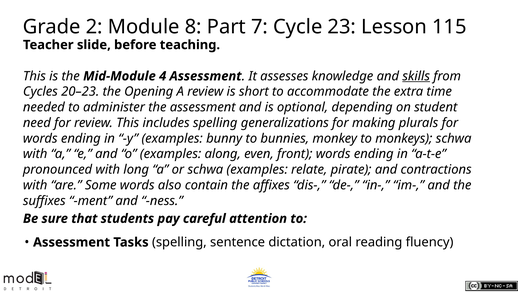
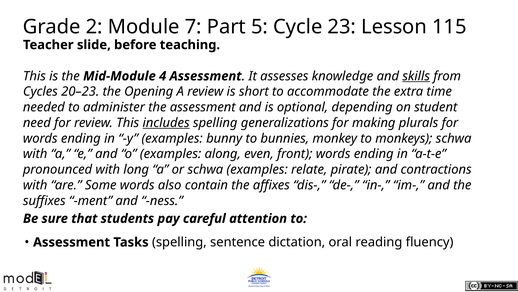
8: 8 -> 7
7: 7 -> 5
includes underline: none -> present
